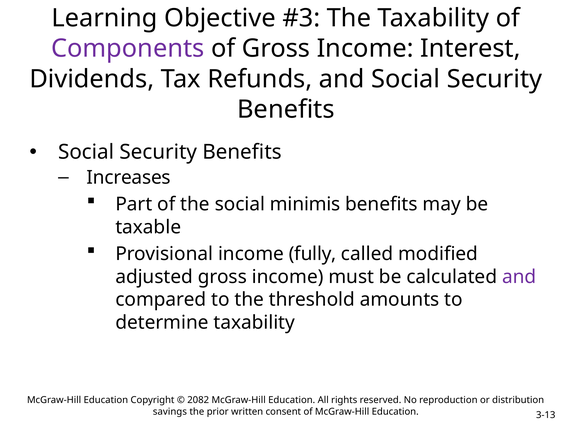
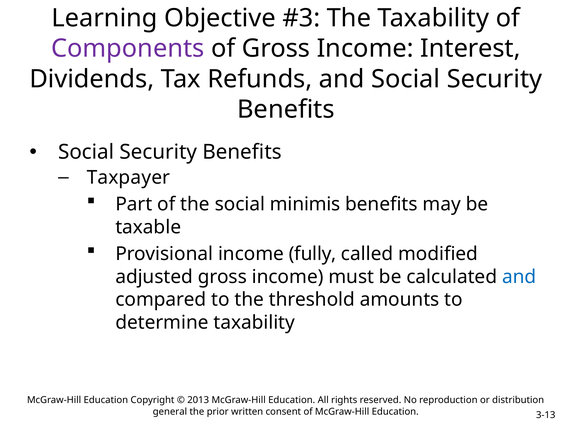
Increases: Increases -> Taxpayer
and at (519, 277) colour: purple -> blue
2082: 2082 -> 2013
savings: savings -> general
